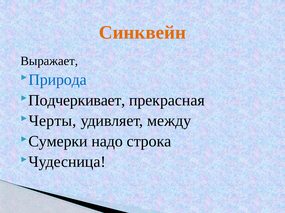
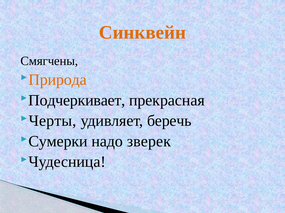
Выражает: Выражает -> Смягчены
Природа colour: blue -> orange
между: между -> беречь
строка: строка -> зверек
